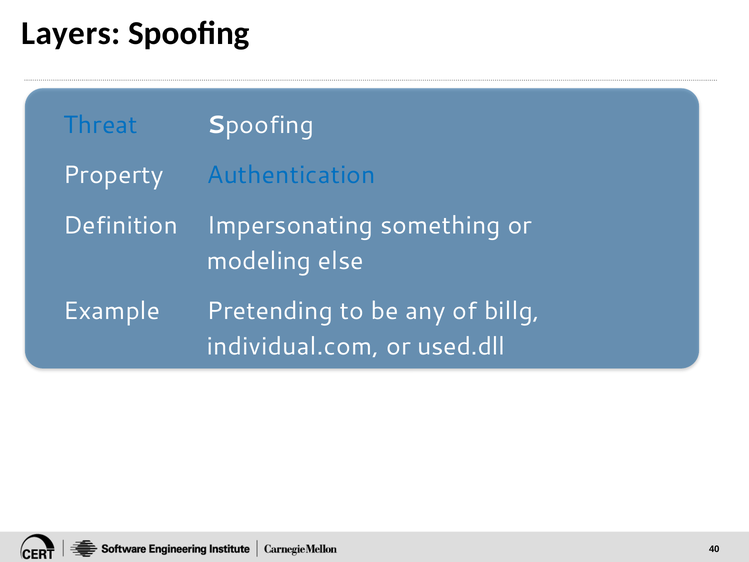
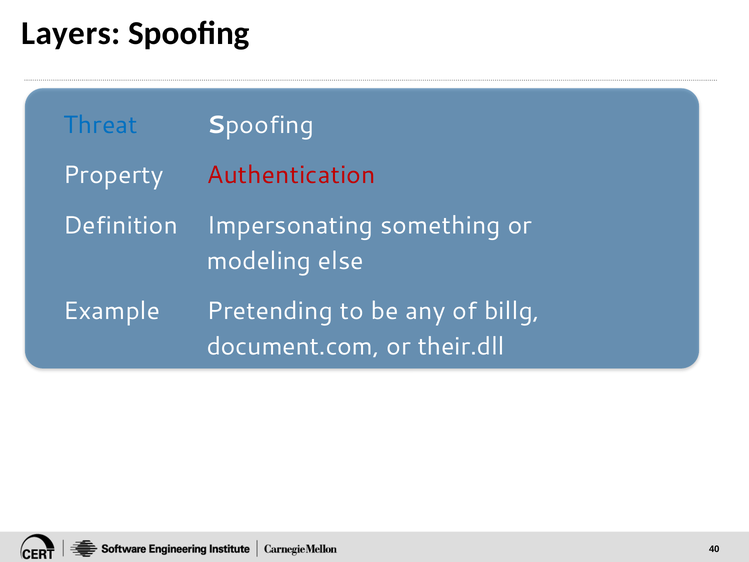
Authentication colour: blue -> red
individual.com: individual.com -> document.com
used.dll: used.dll -> their.dll
